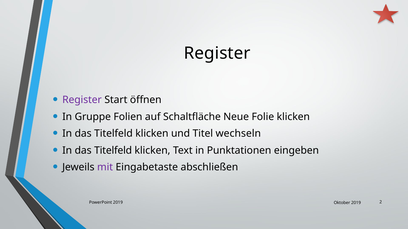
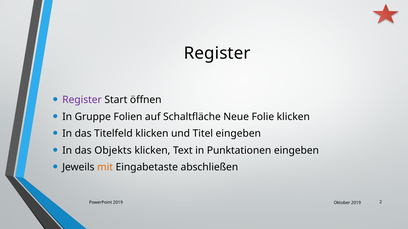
Titel wechseln: wechseln -> eingeben
Titelfeld at (113, 151): Titelfeld -> Objekts
mit colour: purple -> orange
